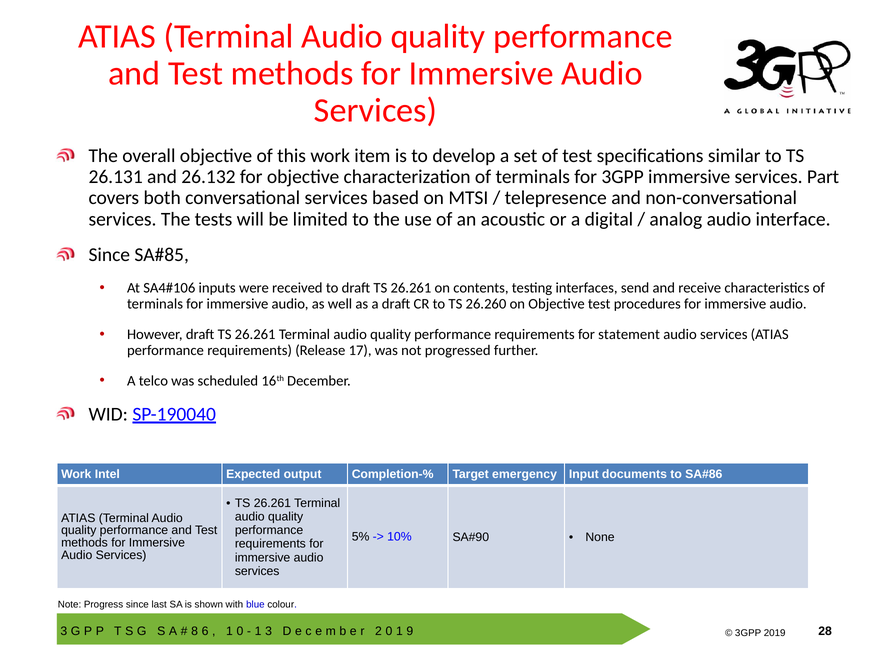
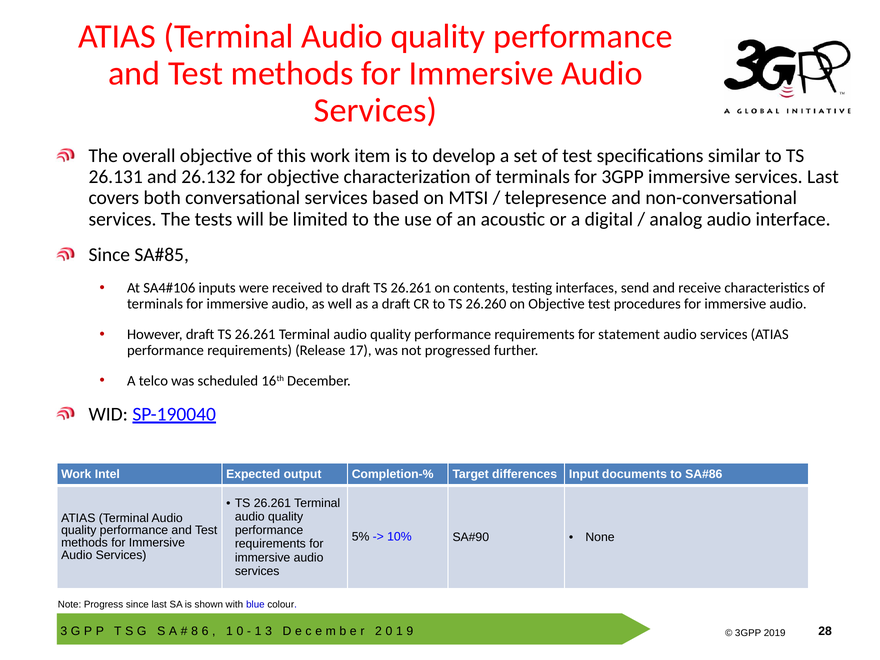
services Part: Part -> Last
emergency: emergency -> differences
